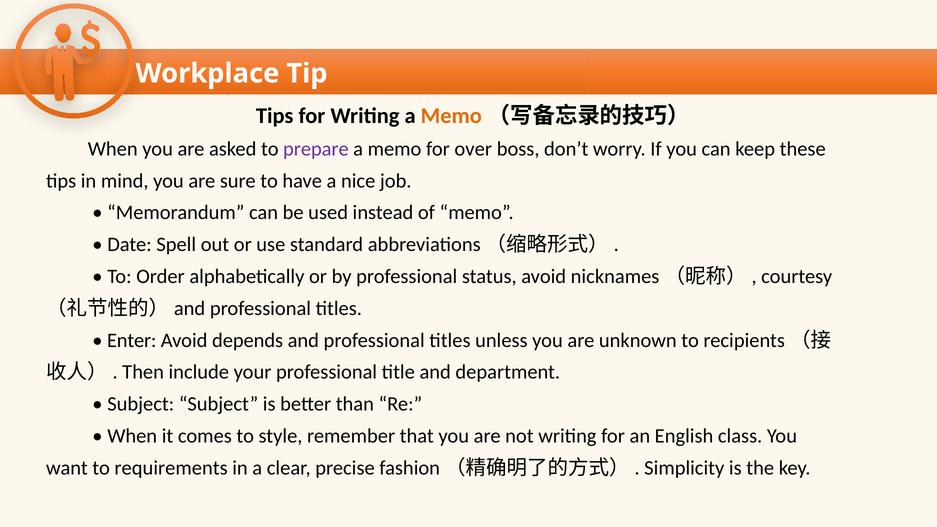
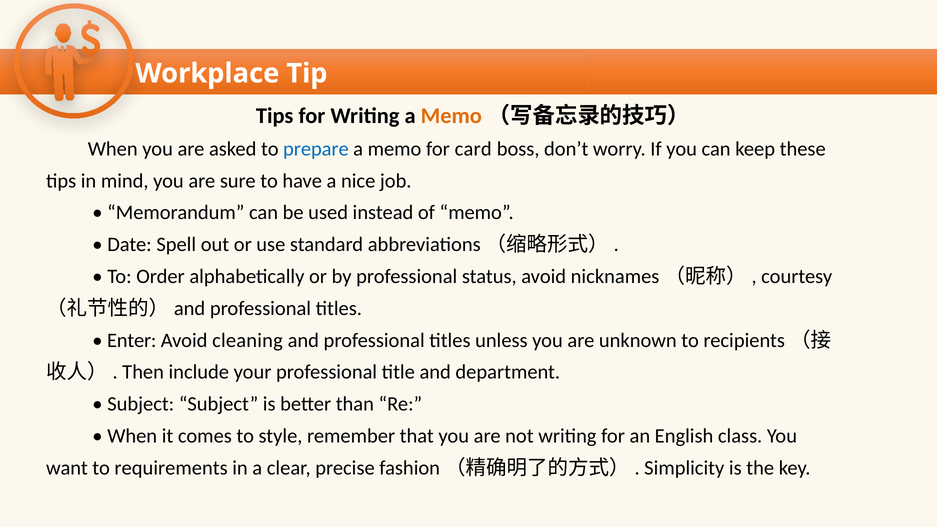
prepare colour: purple -> blue
over: over -> card
depends: depends -> cleaning
